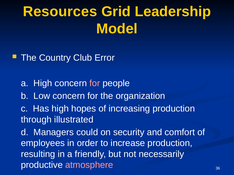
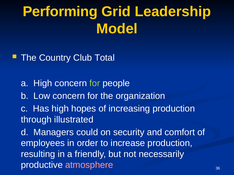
Resources: Resources -> Performing
Error: Error -> Total
for at (95, 83) colour: pink -> light green
